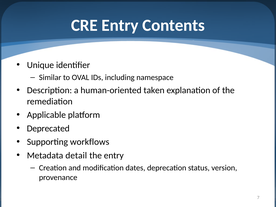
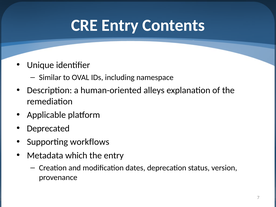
taken: taken -> alleys
detail: detail -> which
